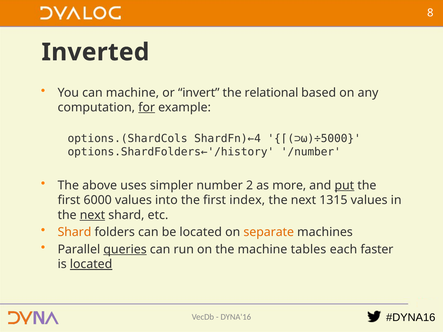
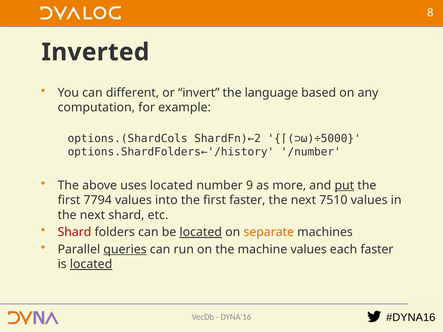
can machine: machine -> different
relational: relational -> language
for underline: present -> none
ShardFn)←4: ShardFn)←4 -> ShardFn)←2
uses simpler: simpler -> located
2: 2 -> 9
6000: 6000 -> 7794
first index: index -> faster
1315: 1315 -> 7510
next at (92, 215) underline: present -> none
Shard at (74, 232) colour: orange -> red
located at (201, 232) underline: none -> present
machine tables: tables -> values
